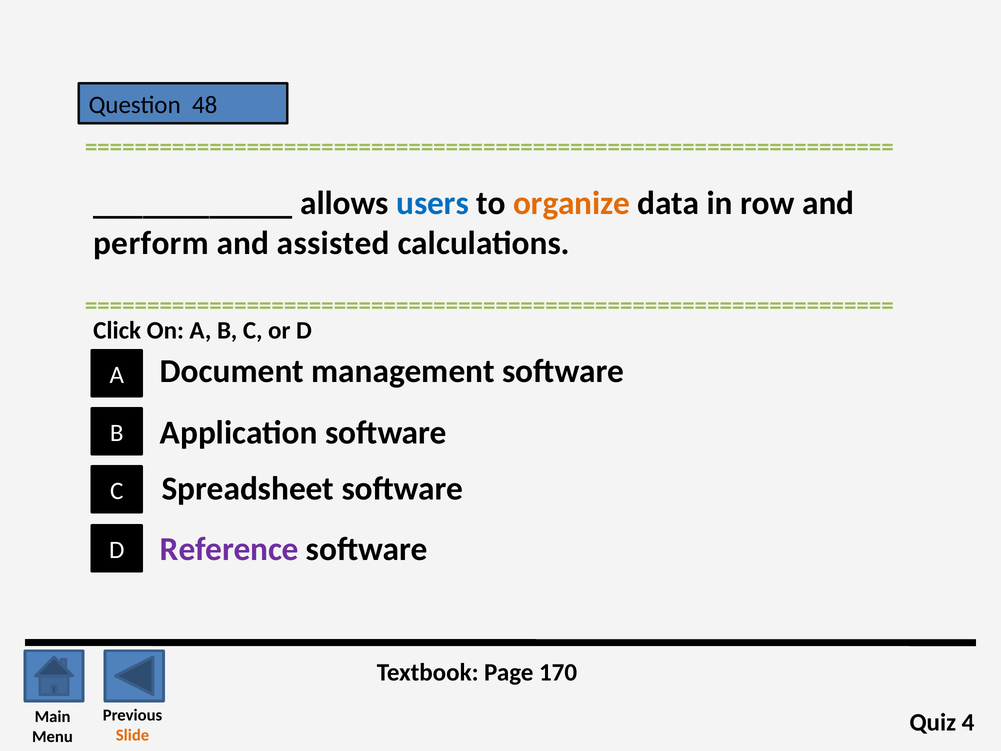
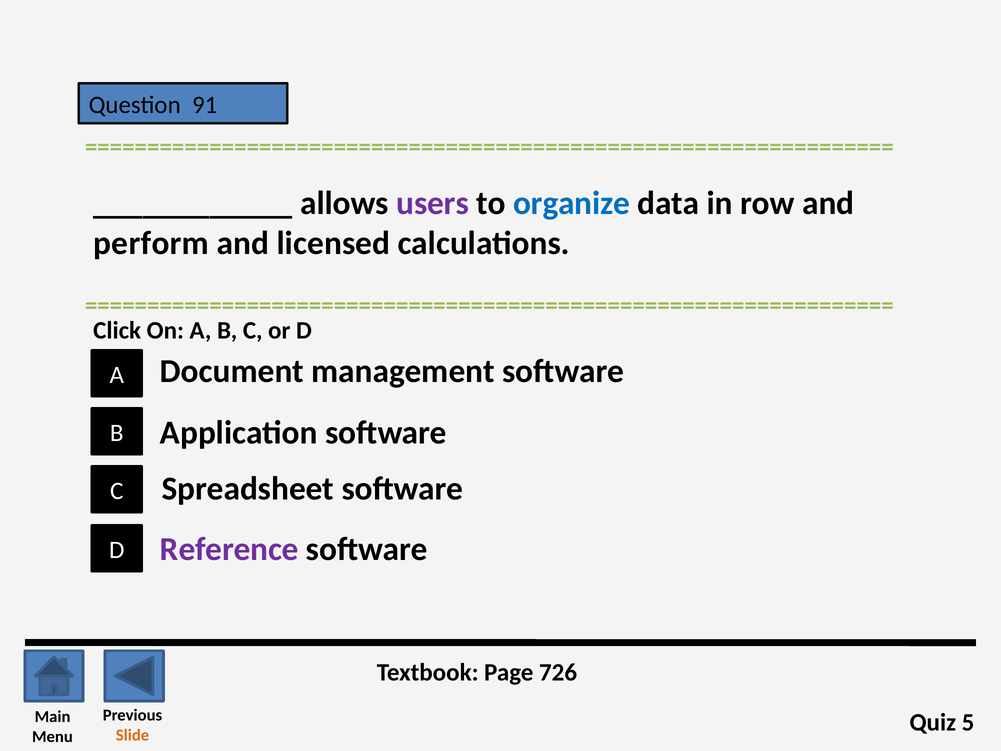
48: 48 -> 91
users colour: blue -> purple
organize colour: orange -> blue
assisted: assisted -> licensed
170: 170 -> 726
4: 4 -> 5
